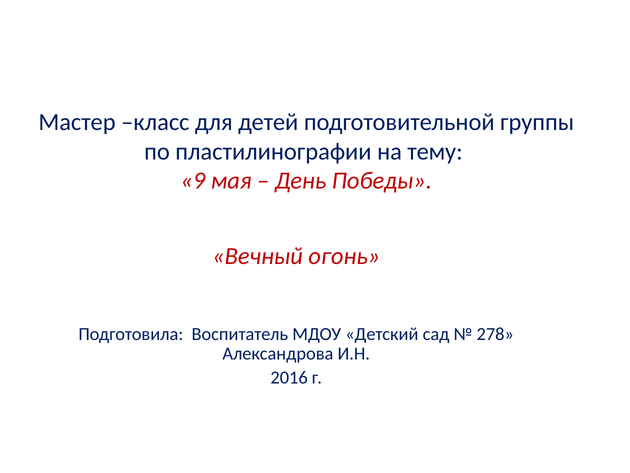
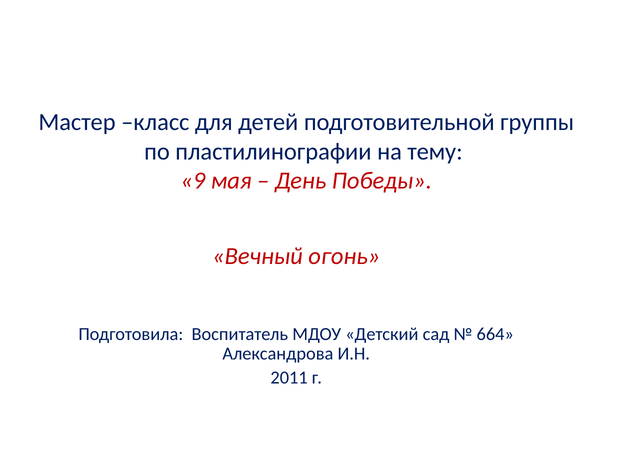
278: 278 -> 664
2016: 2016 -> 2011
